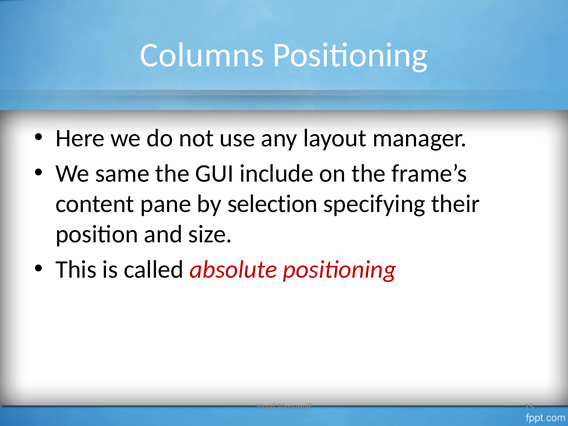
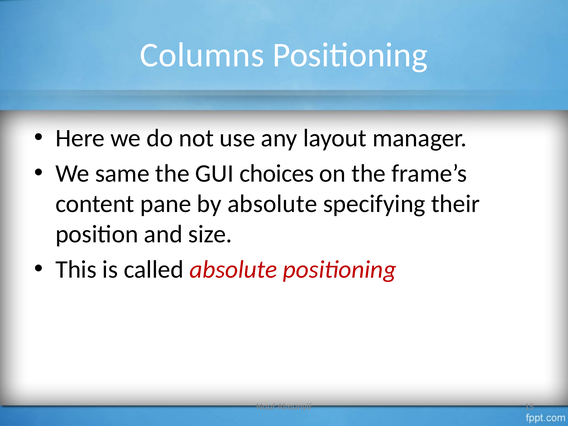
include: include -> choices
by selection: selection -> absolute
